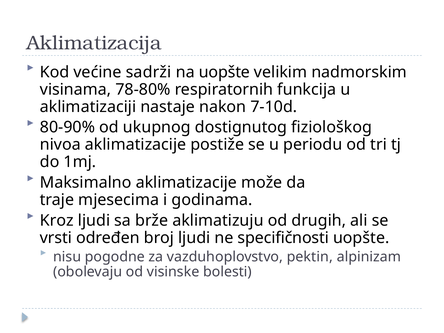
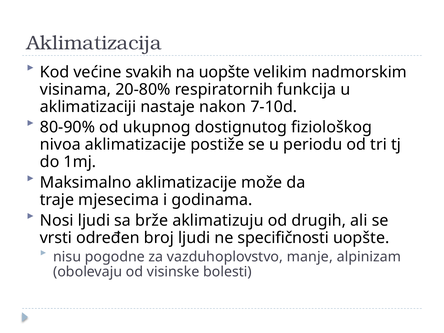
sadrži: sadrži -> svakih
78-80%: 78-80% -> 20-80%
Kroz: Kroz -> Nosi
pektin: pektin -> manje
